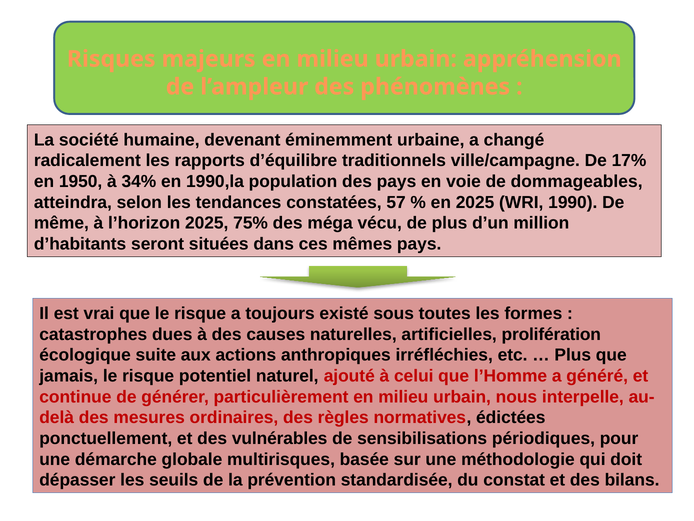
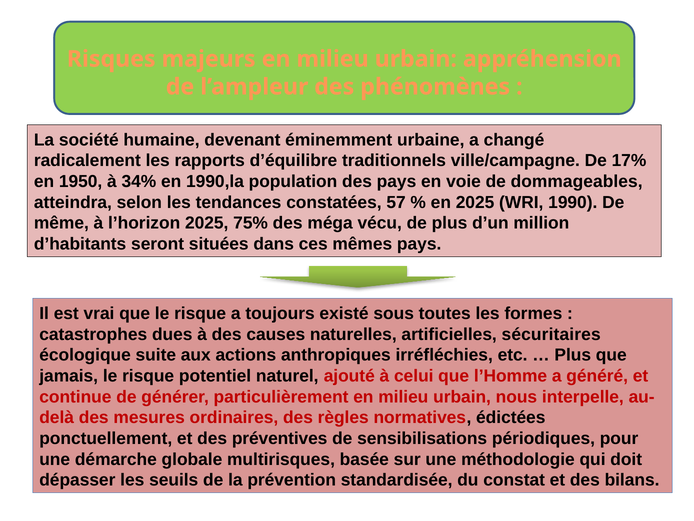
prolifération: prolifération -> sécuritaires
vulnérables: vulnérables -> préventives
